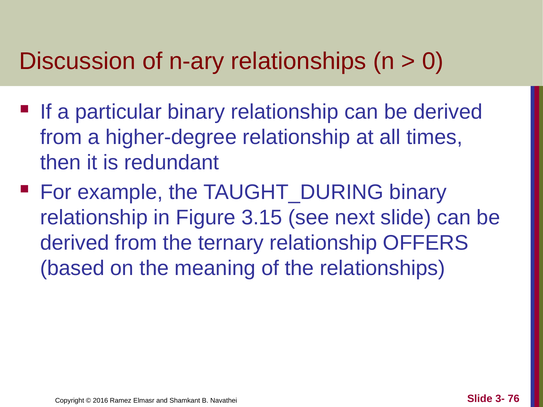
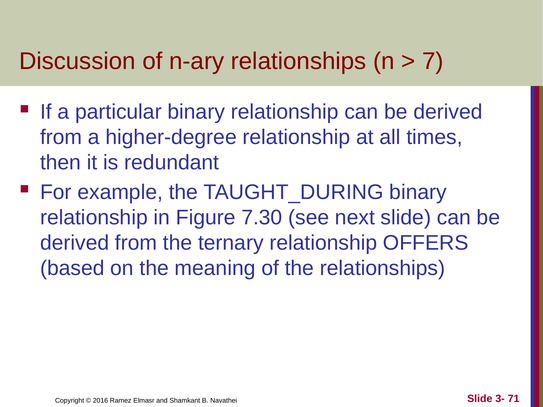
0: 0 -> 7
3.15: 3.15 -> 7.30
76: 76 -> 71
